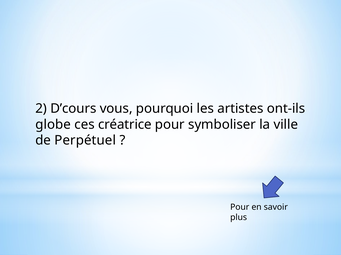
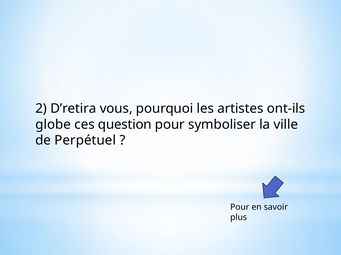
D’cours: D’cours -> D’retira
créatrice: créatrice -> question
